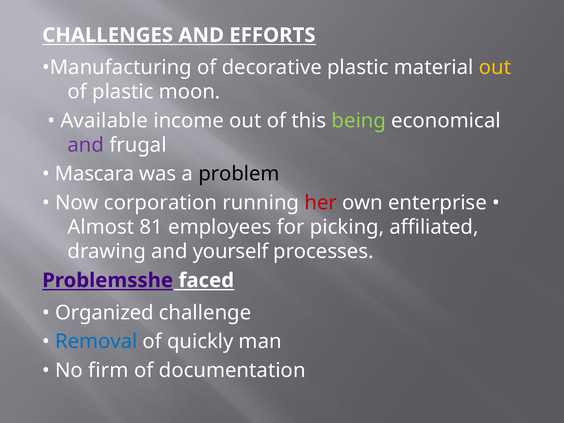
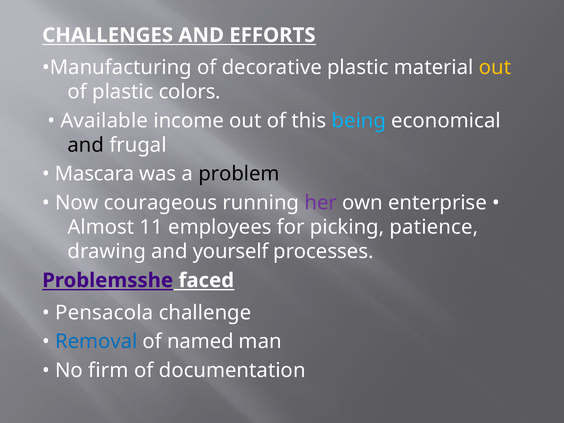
moon: moon -> colors
being colour: light green -> light blue
and at (86, 145) colour: purple -> black
corporation: corporation -> courageous
her colour: red -> purple
81: 81 -> 11
affiliated: affiliated -> patience
Organized: Organized -> Pensacola
quickly: quickly -> named
